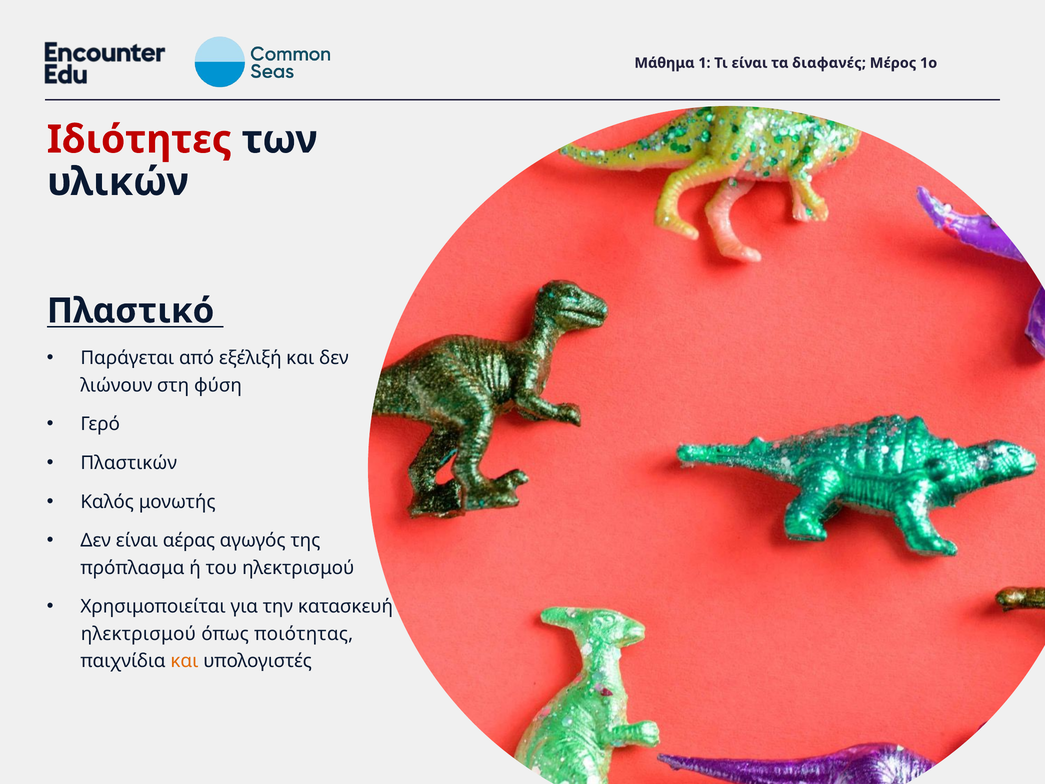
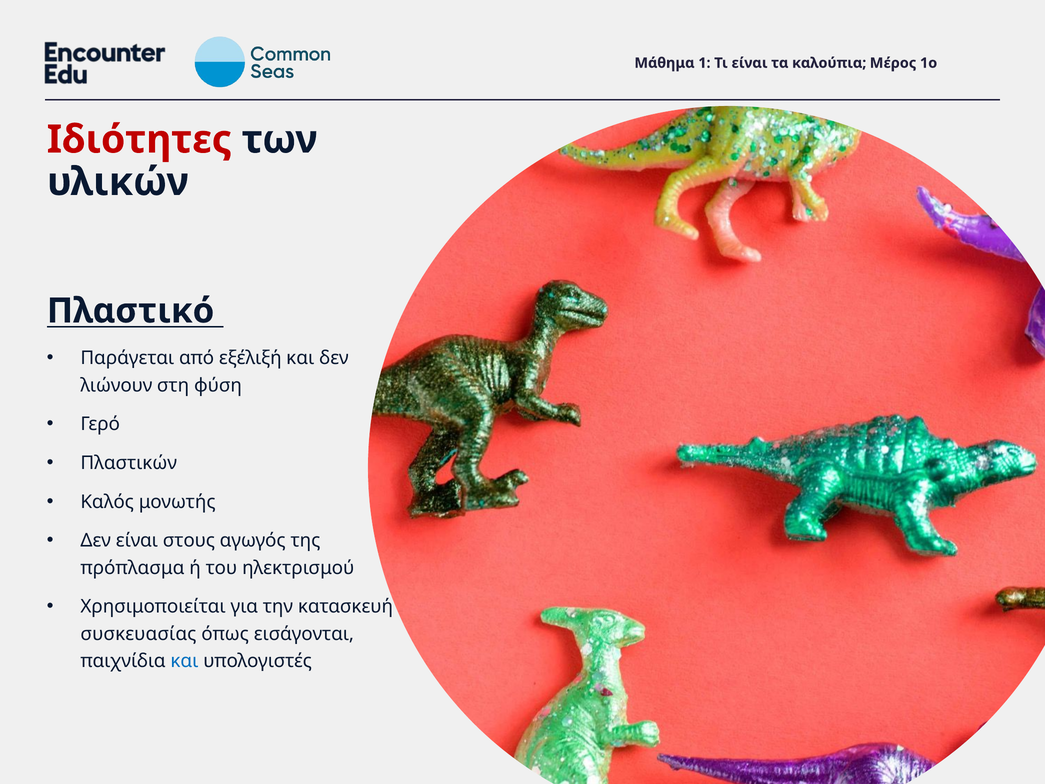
διαφανές: διαφανές -> καλούπια
αέρας: αέρας -> στους
ηλεκτρισμού at (138, 634): ηλεκτρισμού -> συσκευασίας
ποιότητας: ποιότητας -> εισάγονται
και at (184, 661) colour: orange -> blue
